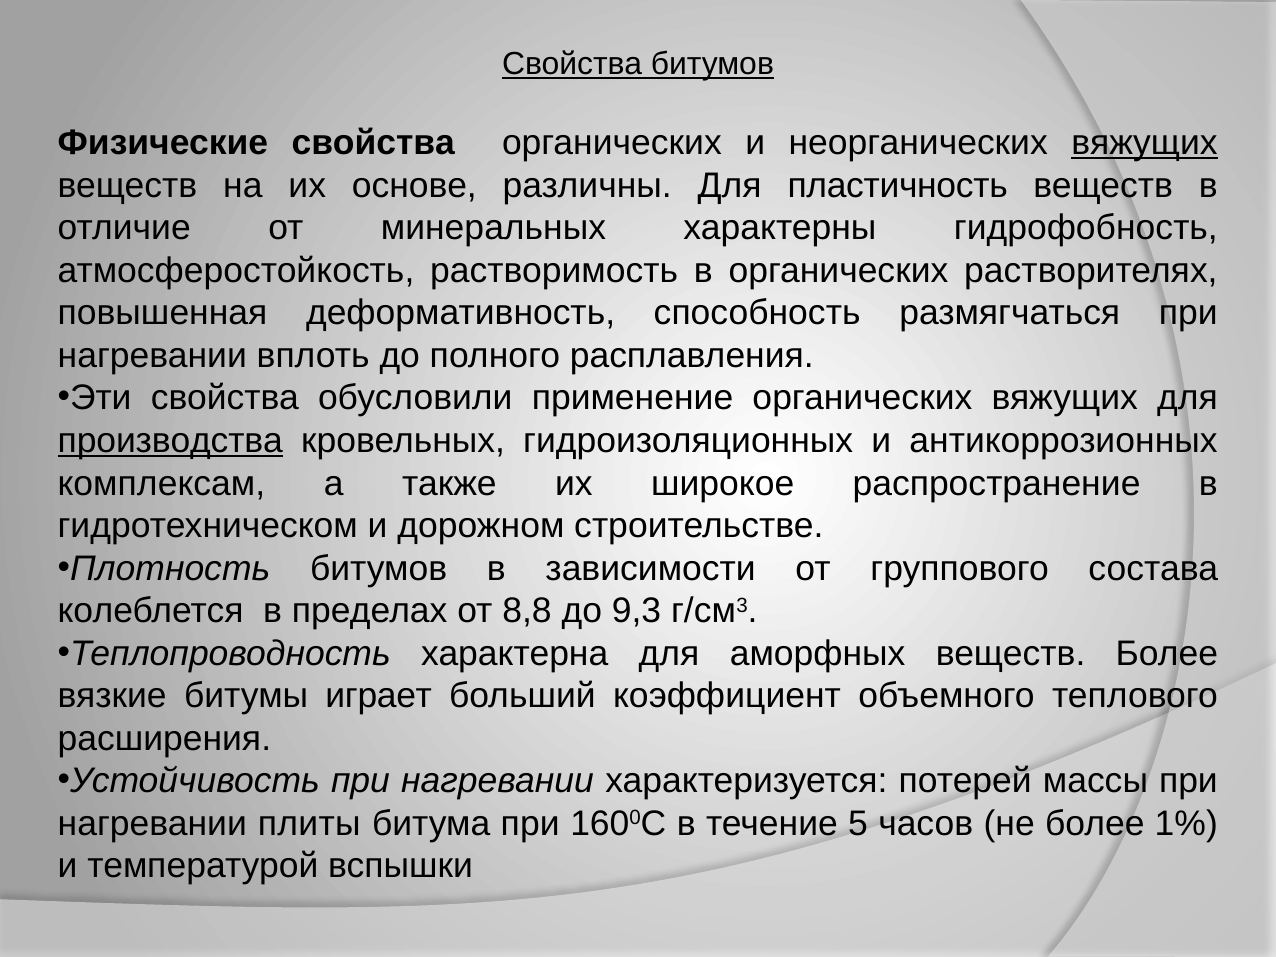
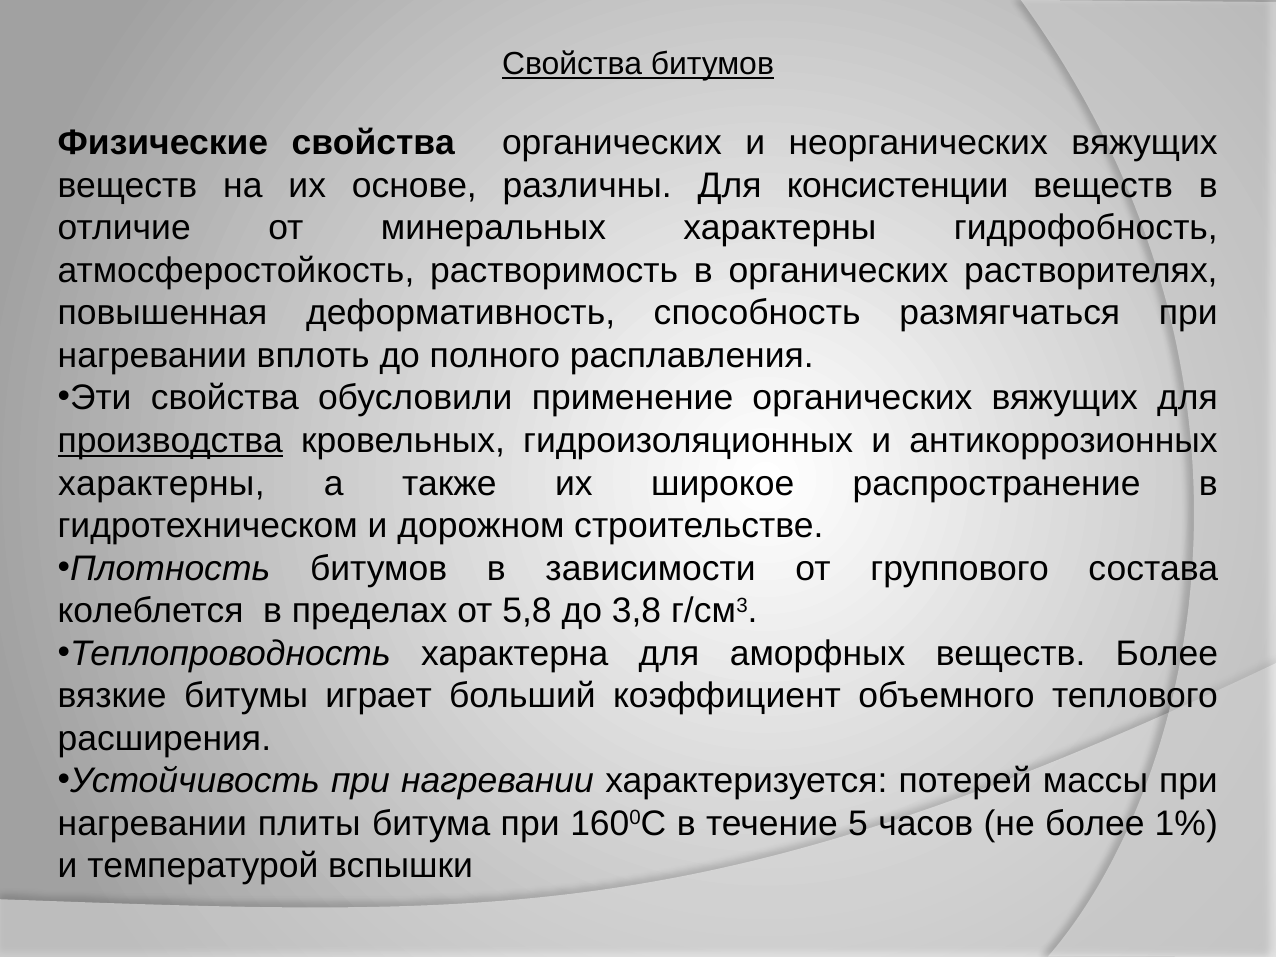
вяжущих at (1144, 143) underline: present -> none
пластичность: пластичность -> консистенции
комплексам at (162, 483): комплексам -> характерны
8,8: 8,8 -> 5,8
9,3: 9,3 -> 3,8
